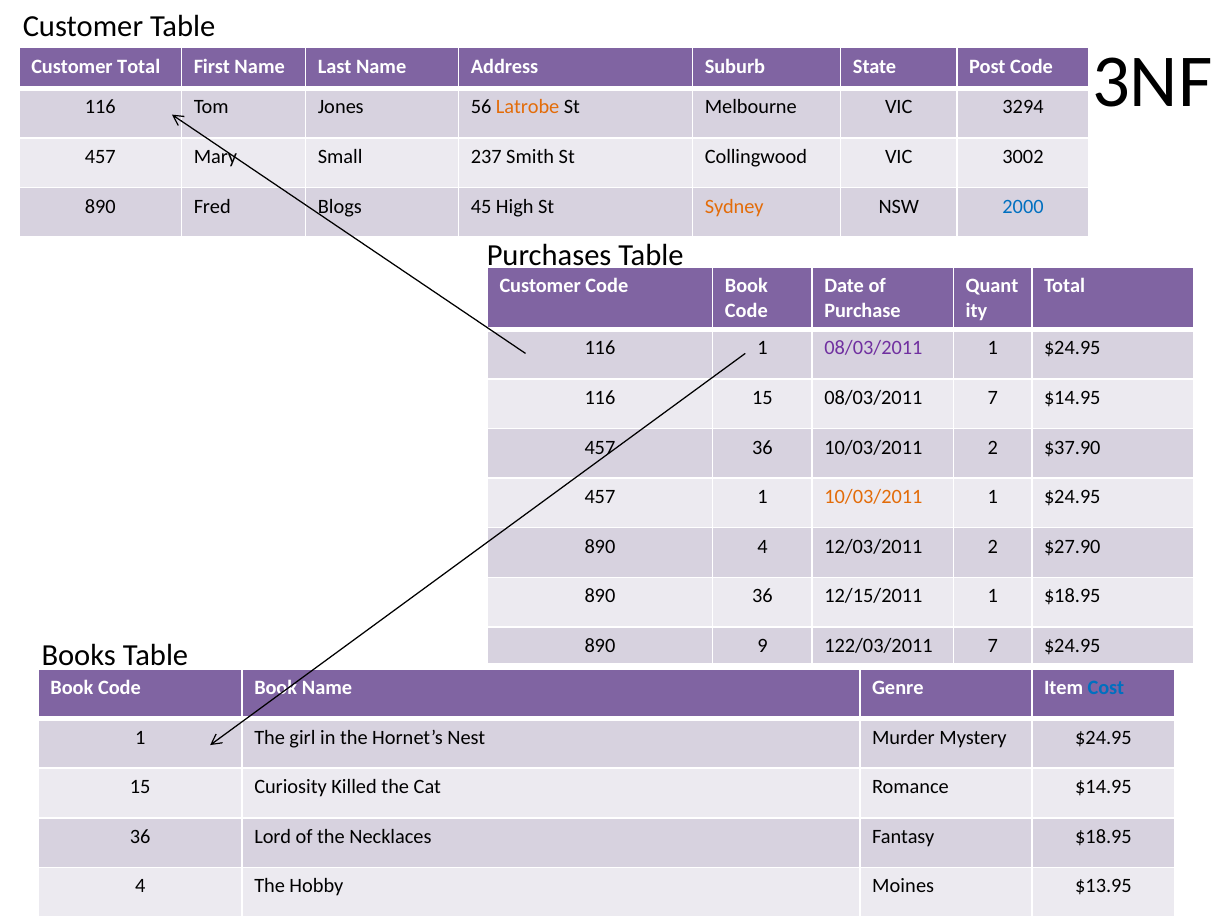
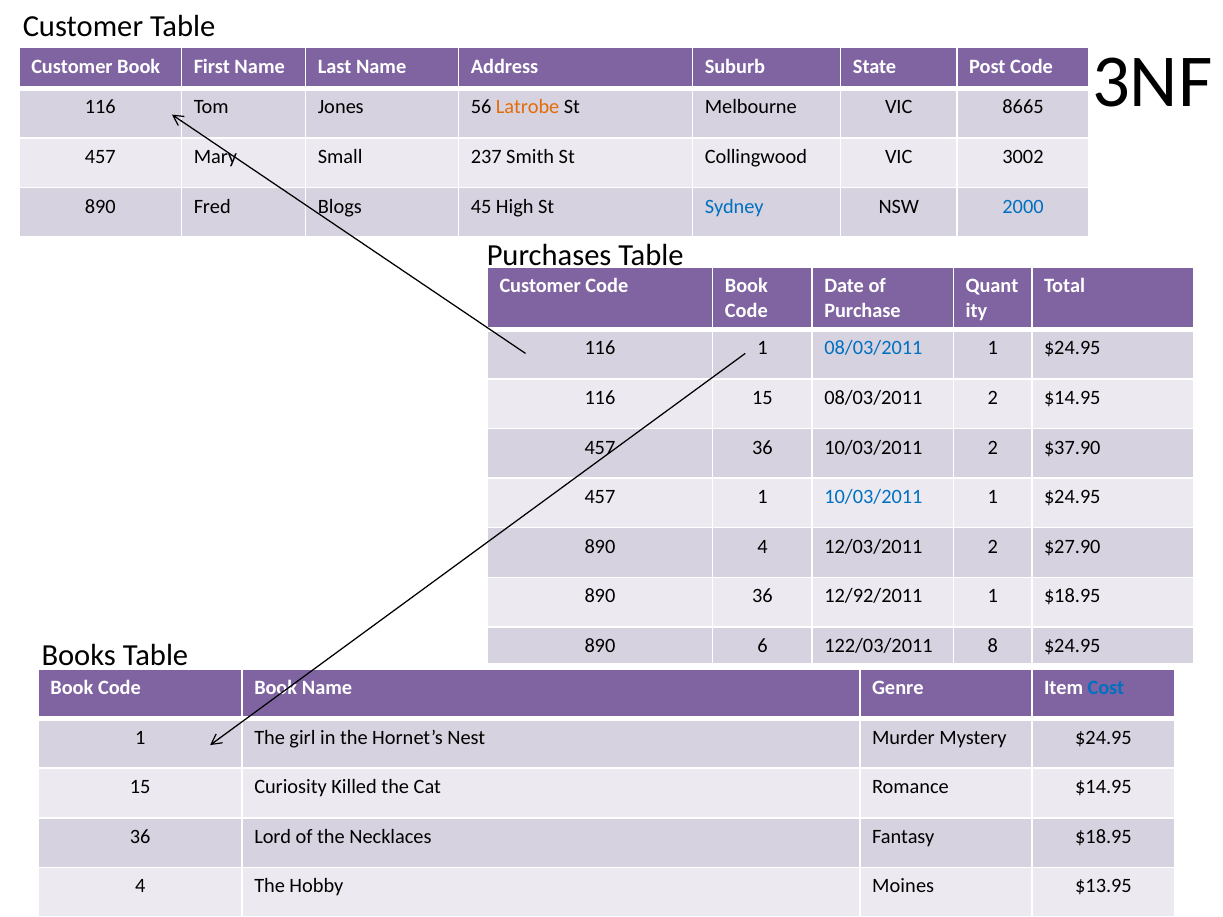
Customer Total: Total -> Book
3294: 3294 -> 8665
Sydney colour: orange -> blue
08/03/2011 at (873, 348) colour: purple -> blue
08/03/2011 7: 7 -> 2
10/03/2011 at (873, 497) colour: orange -> blue
12/15/2011: 12/15/2011 -> 12/92/2011
9: 9 -> 6
122/03/2011 7: 7 -> 8
